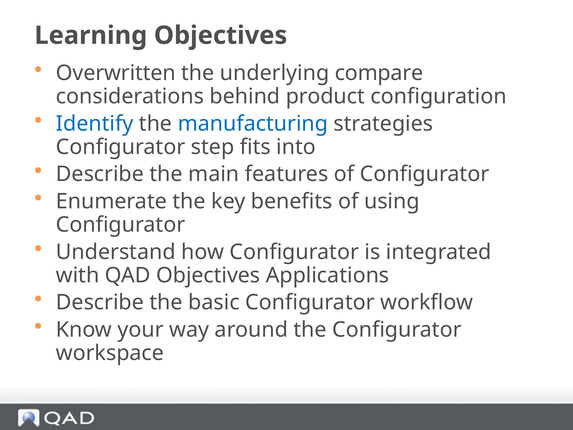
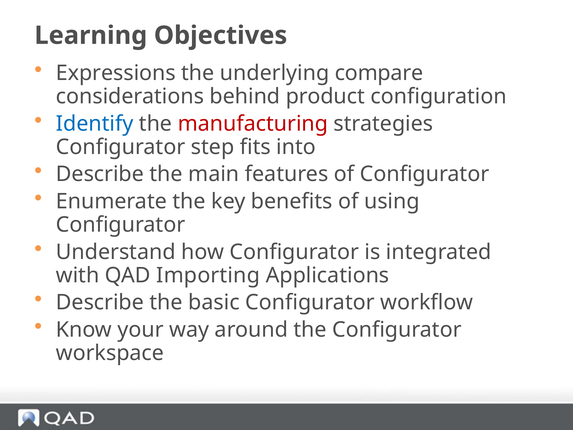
Overwritten: Overwritten -> Expressions
manufacturing colour: blue -> red
QAD Objectives: Objectives -> Importing
